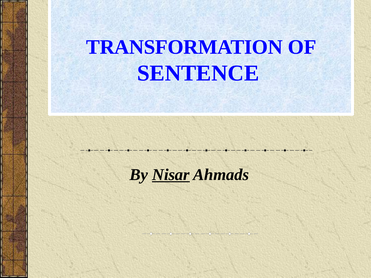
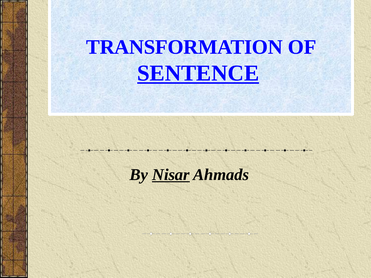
SENTENCE underline: none -> present
